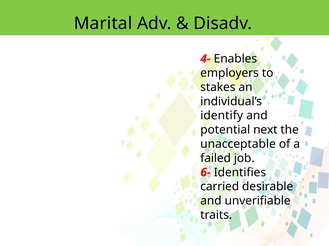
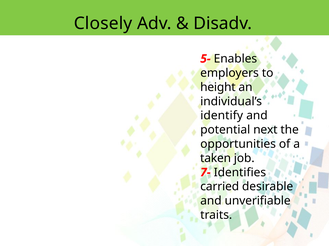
Marital: Marital -> Closely
4-: 4- -> 5-
stakes: stakes -> height
unacceptable: unacceptable -> opportunities
failed: failed -> taken
6-: 6- -> 7-
